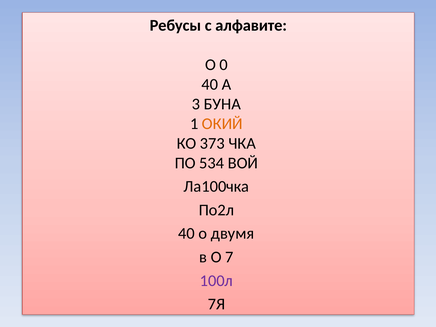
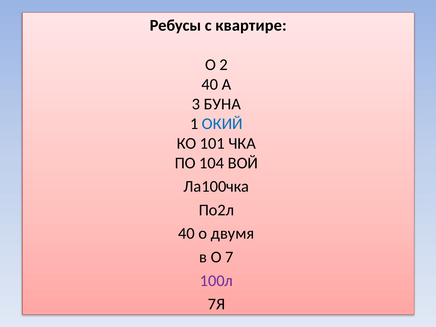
алфавите: алфавите -> квартире
0: 0 -> 2
ОКИЙ colour: orange -> blue
373: 373 -> 101
534: 534 -> 104
